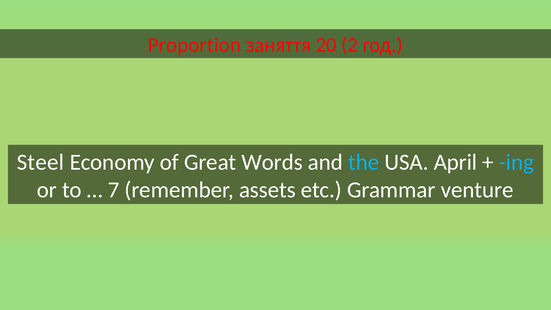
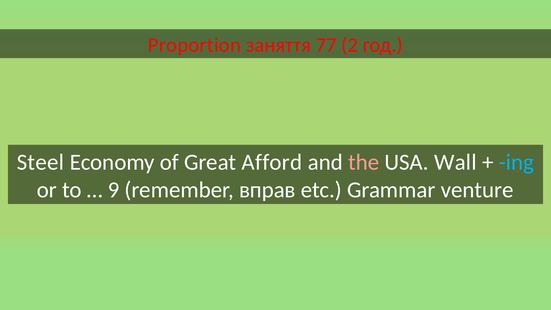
20: 20 -> 77
Words: Words -> Afford
the colour: light blue -> pink
April: April -> Wall
7: 7 -> 9
assets: assets -> вправ
